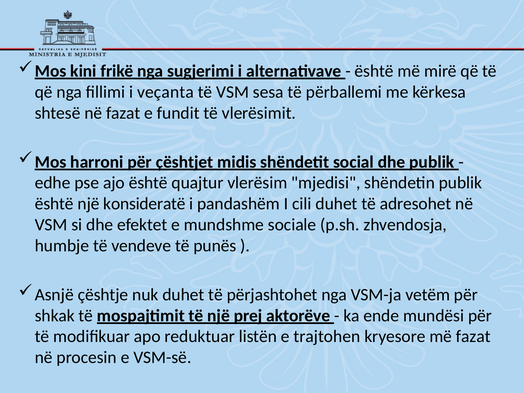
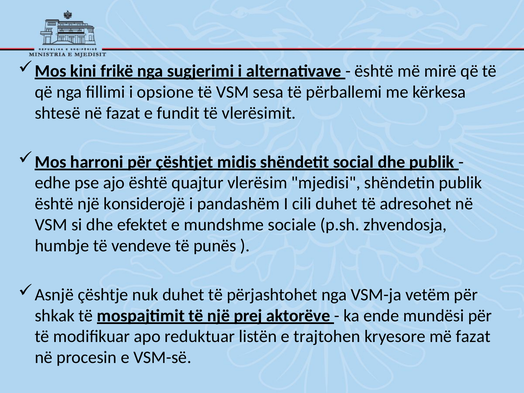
veçanta: veçanta -> opsione
konsideratë: konsideratë -> konsiderojë
